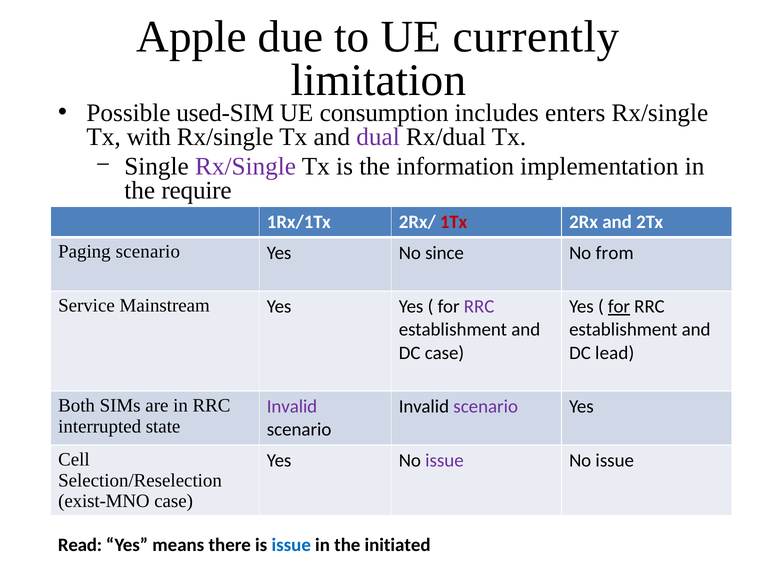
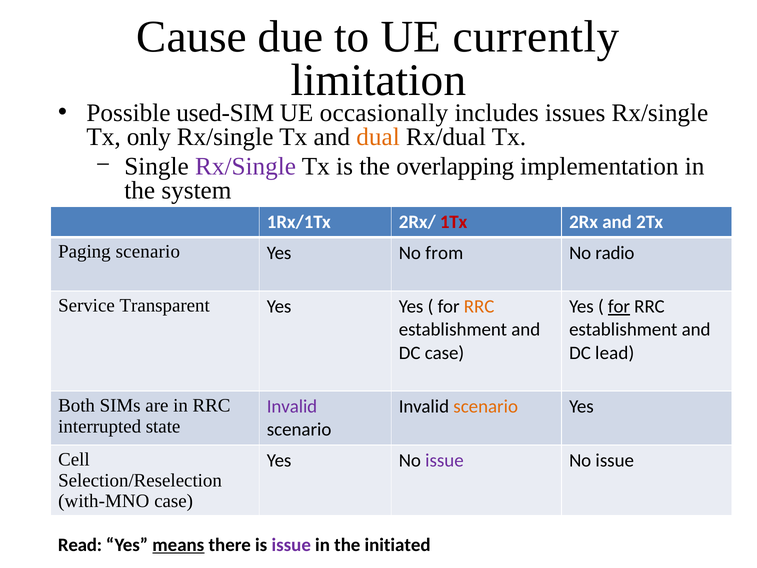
Apple: Apple -> Cause
consumption: consumption -> occasionally
enters: enters -> issues
with: with -> only
dual colour: purple -> orange
information: information -> overlapping
require: require -> system
since: since -> from
from: from -> radio
Mainstream: Mainstream -> Transparent
RRC at (479, 306) colour: purple -> orange
scenario at (486, 406) colour: purple -> orange
exist-MNO: exist-MNO -> with-MNO
means underline: none -> present
issue at (291, 545) colour: blue -> purple
